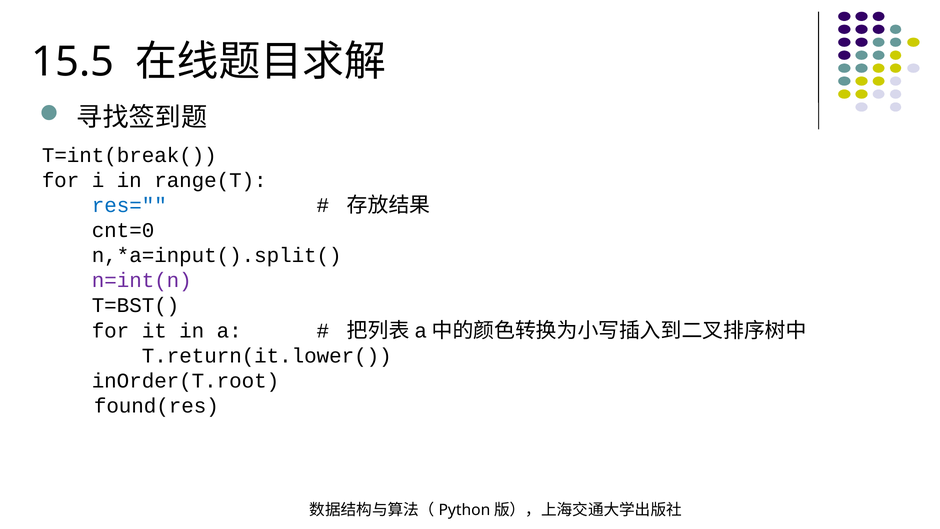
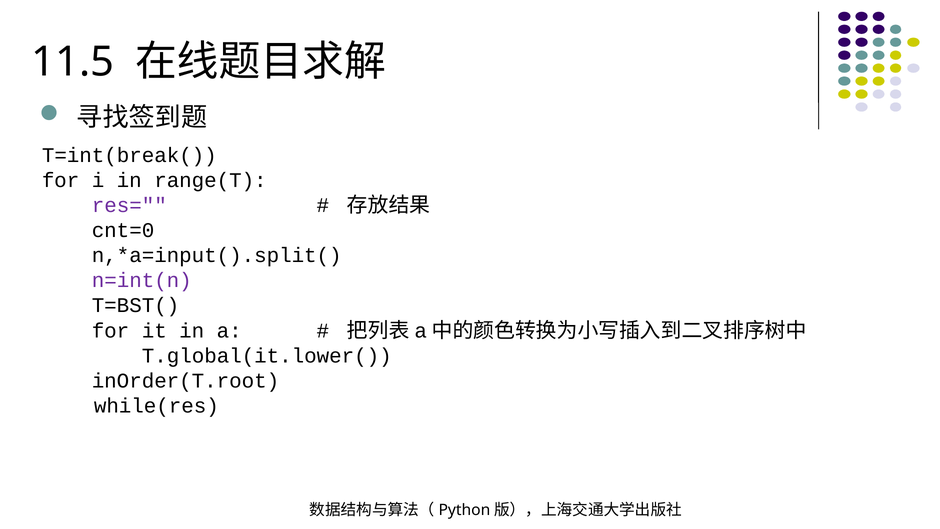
15.5: 15.5 -> 11.5
res= colour: blue -> purple
T.return(it.lower(: T.return(it.lower( -> T.global(it.lower(
found(res: found(res -> while(res
